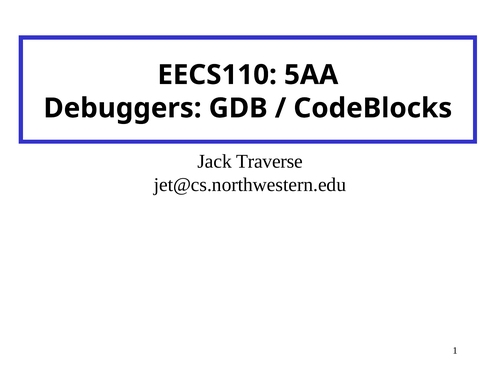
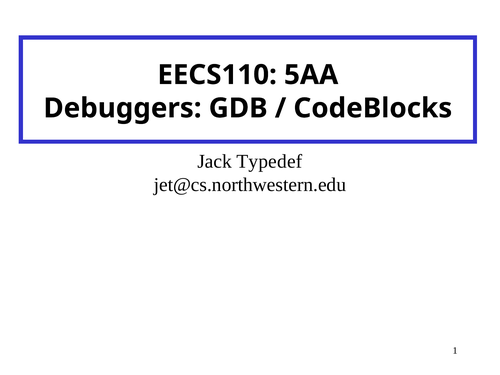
Traverse: Traverse -> Typedef
